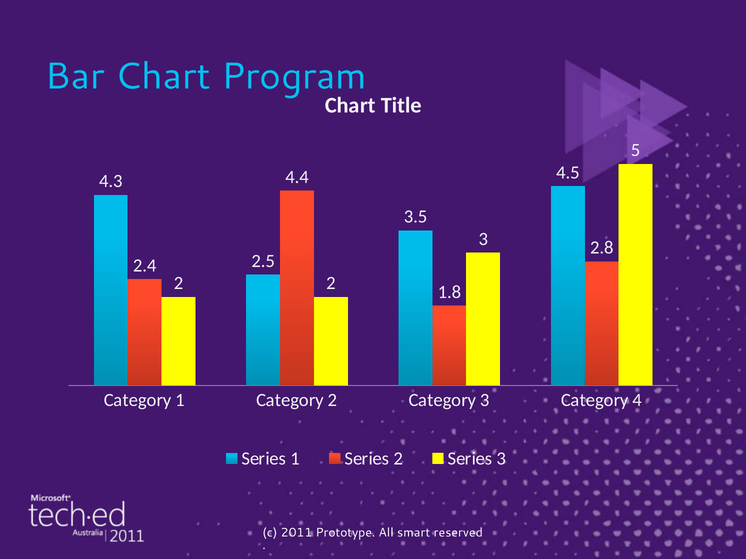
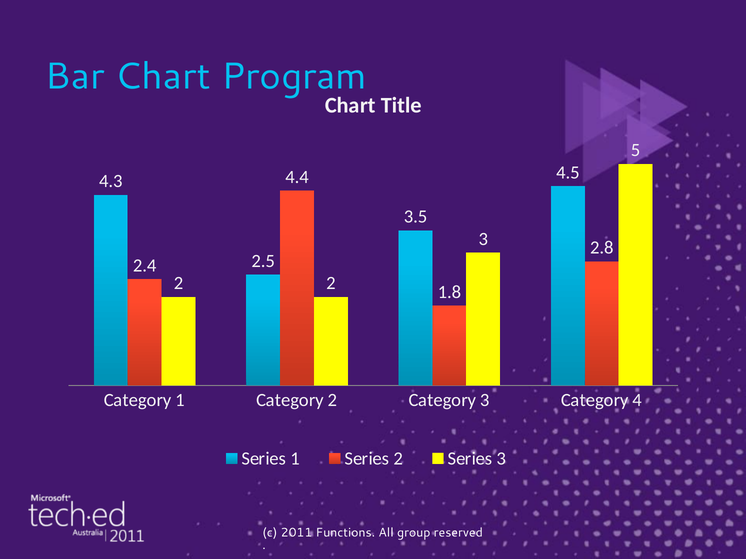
Prototype: Prototype -> Functions
smart: smart -> group
